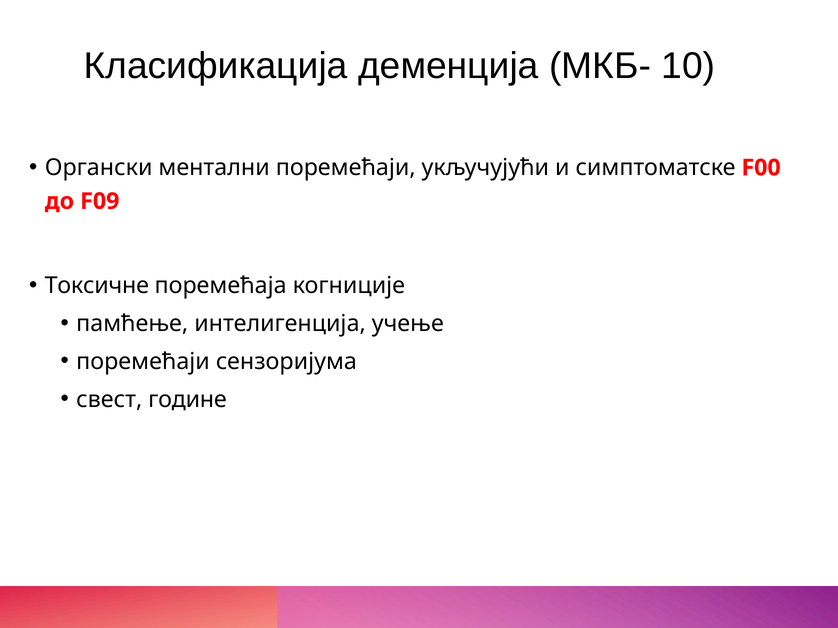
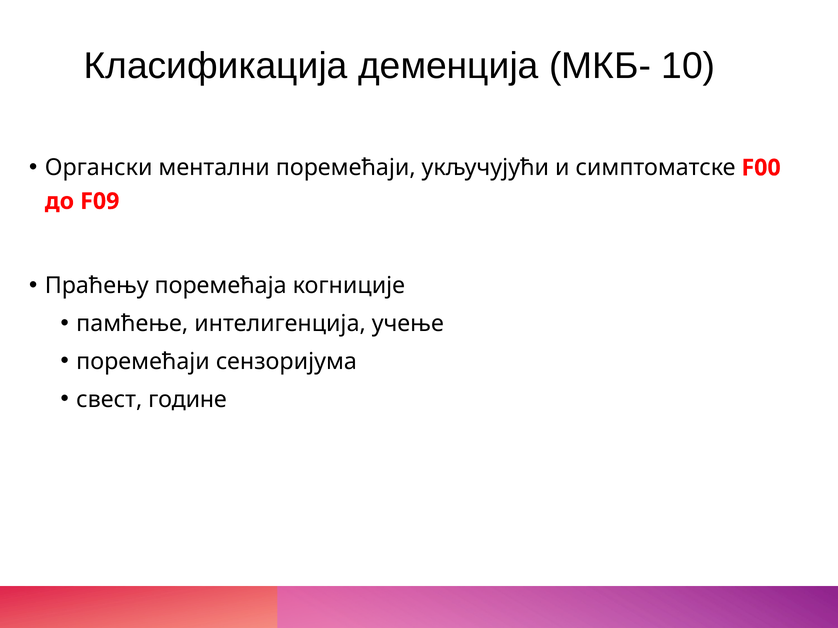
Токсичне: Токсичне -> Праћењу
